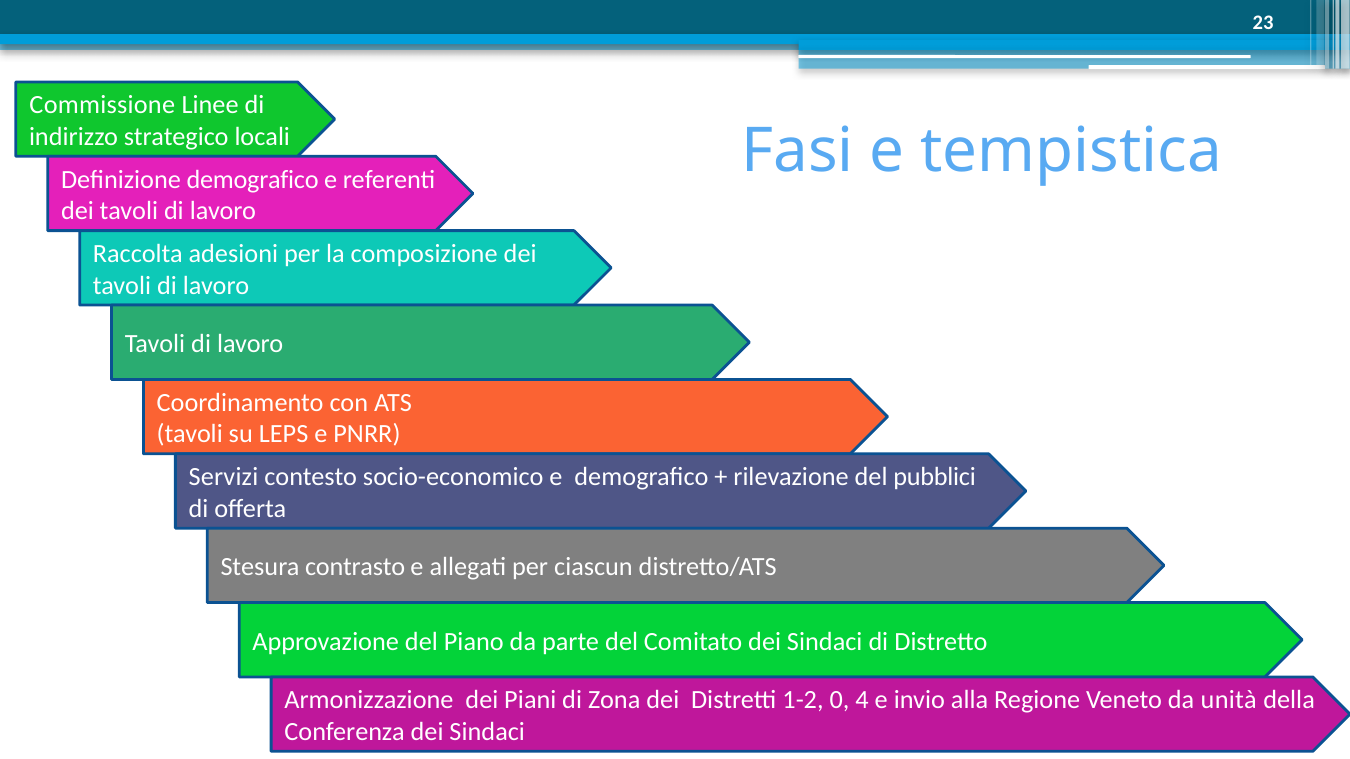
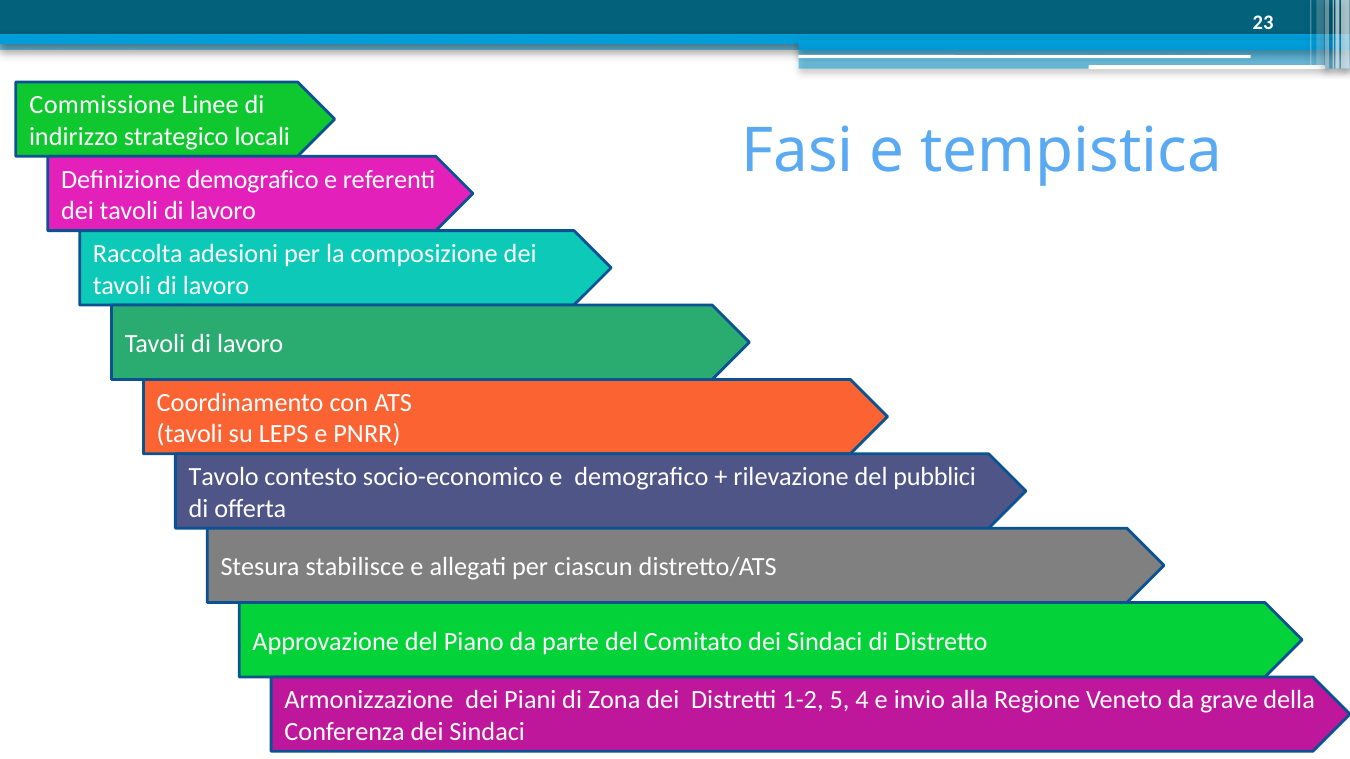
Servizi: Servizi -> Tavolo
contrasto: contrasto -> stabilisce
0: 0 -> 5
unità: unità -> grave
